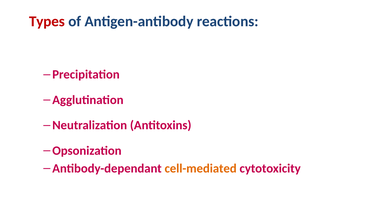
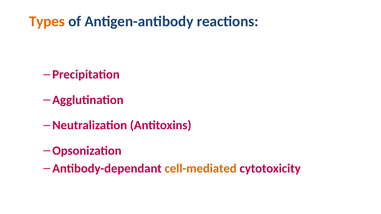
Types colour: red -> orange
